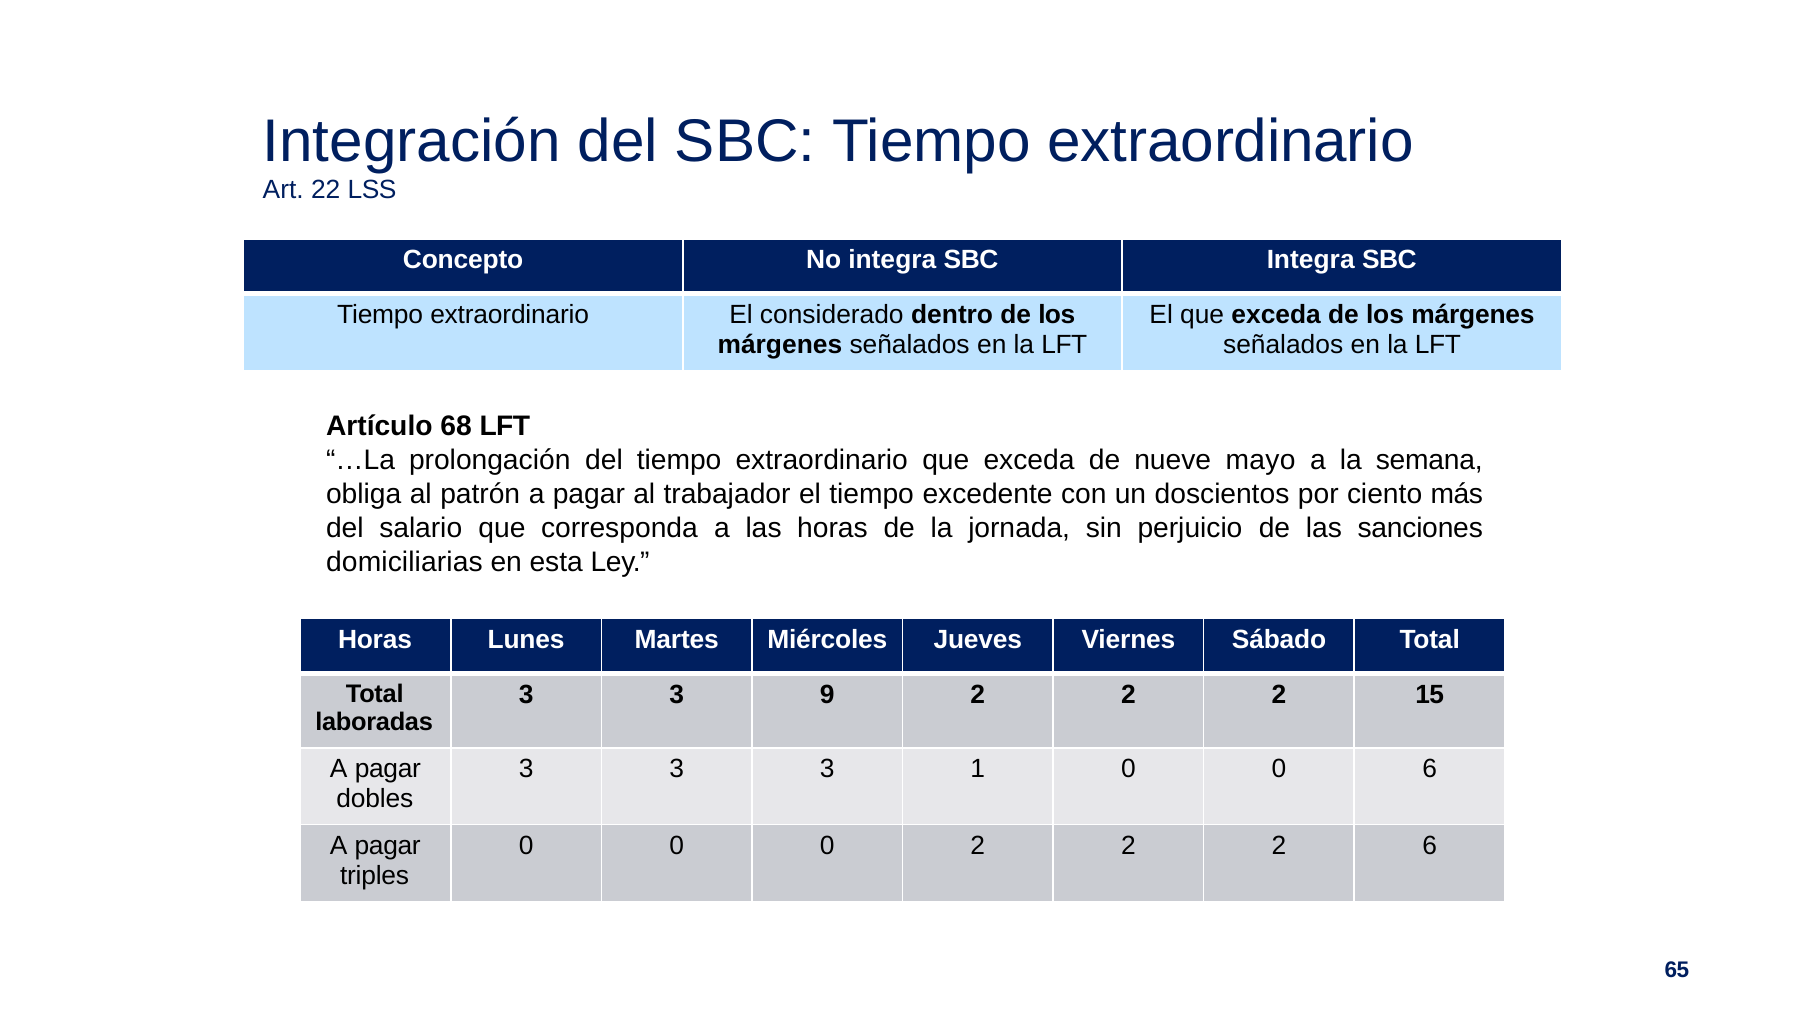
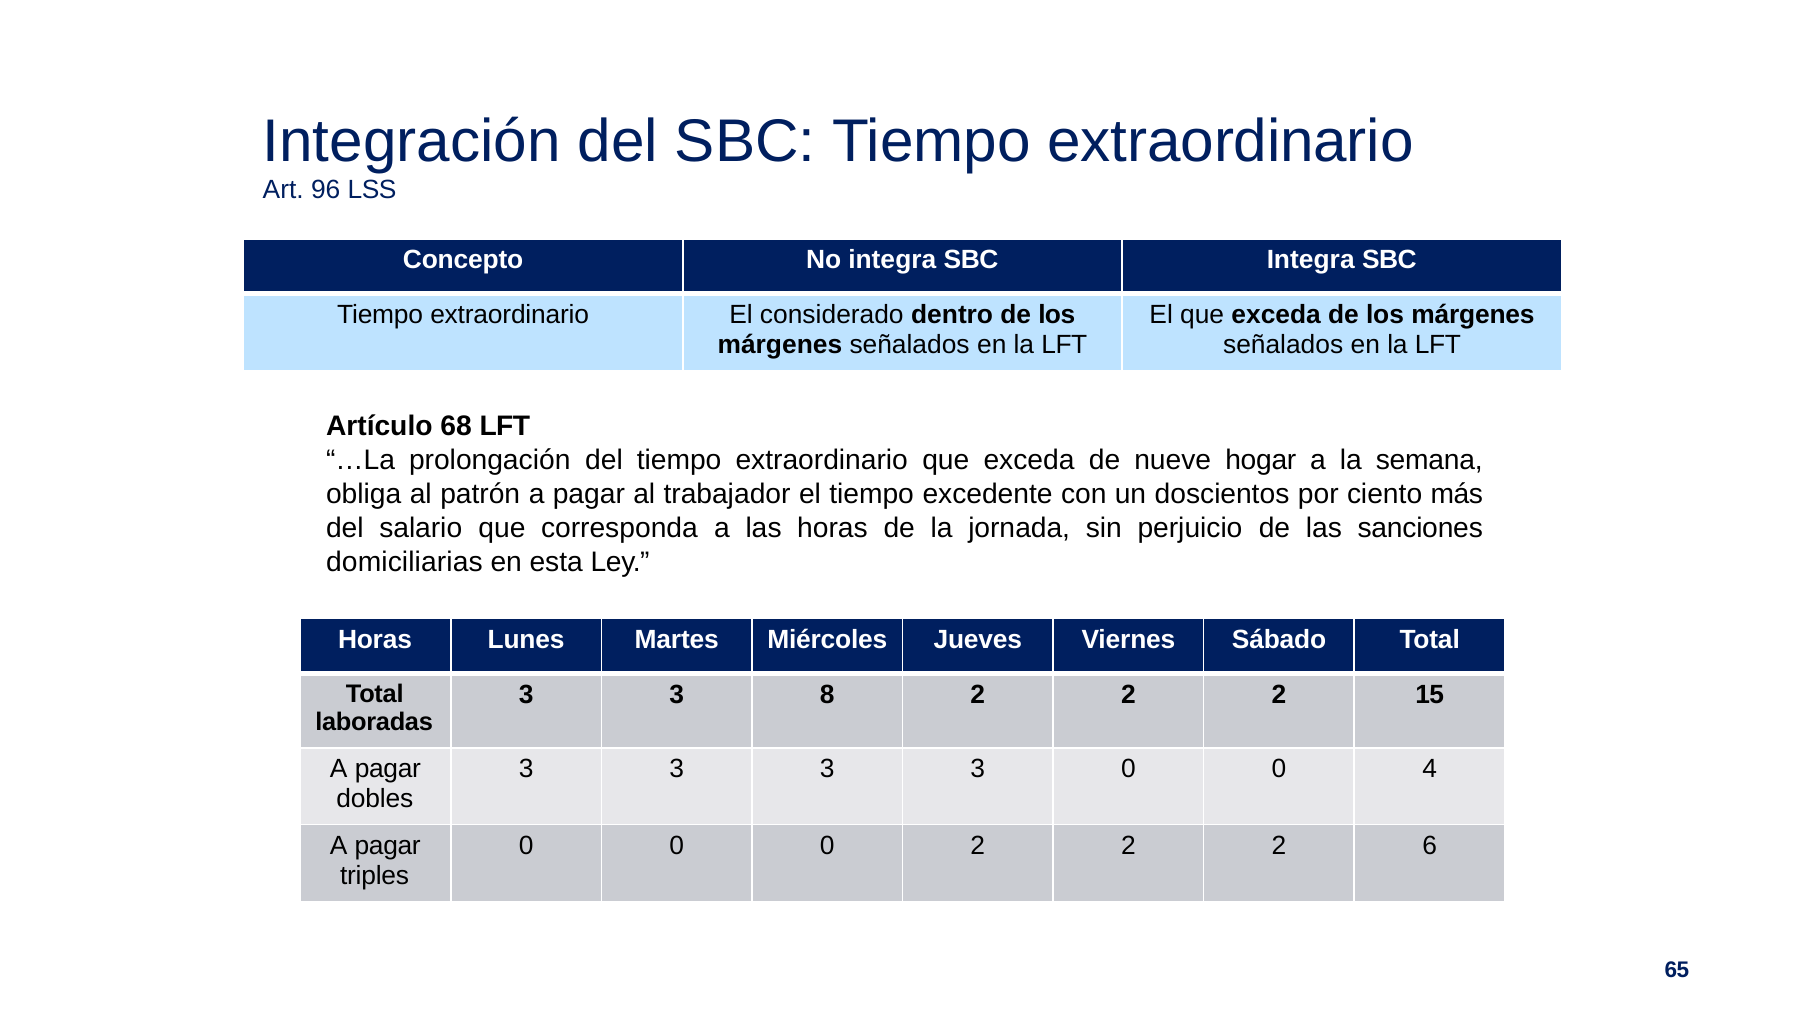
22: 22 -> 96
mayo: mayo -> hogar
9: 9 -> 8
3 3 3 1: 1 -> 3
0 6: 6 -> 4
